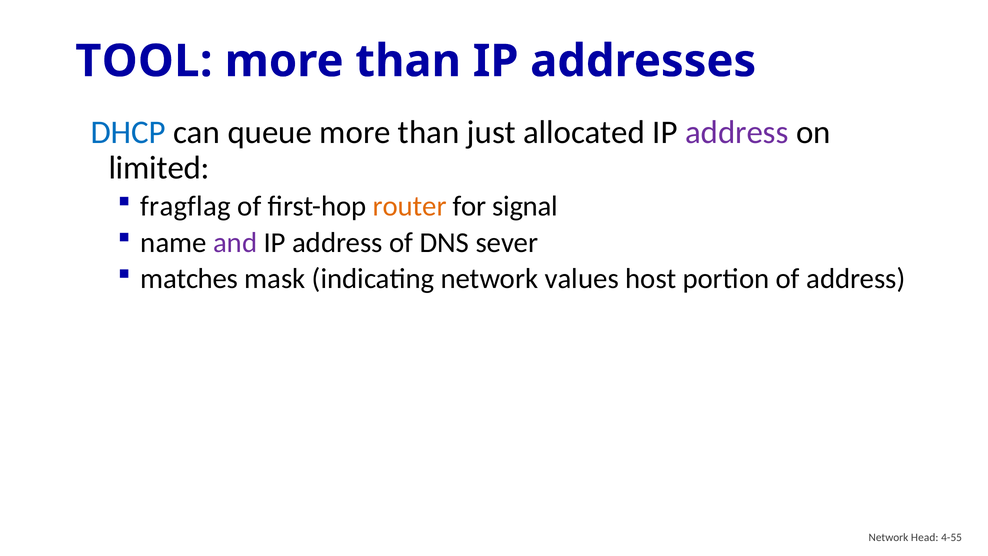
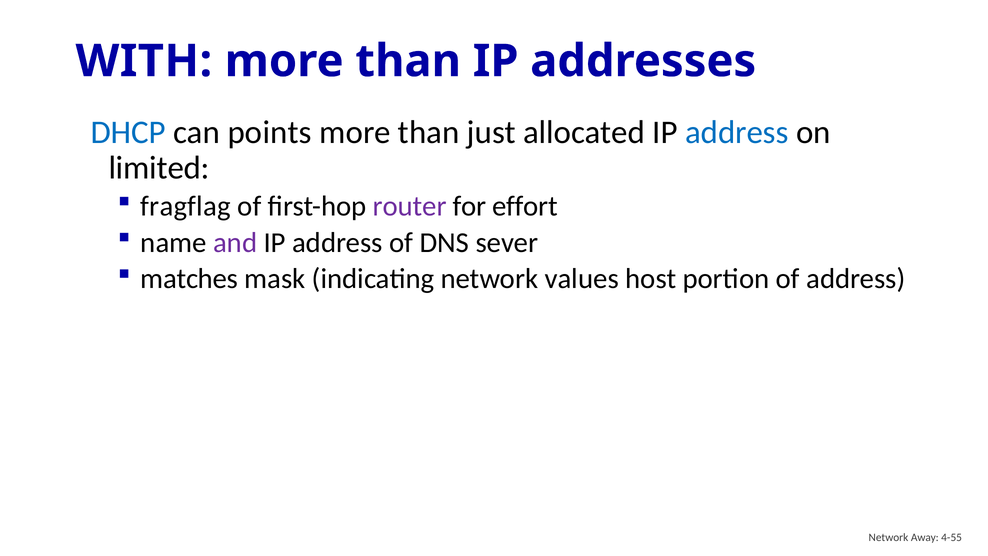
TOOL: TOOL -> WITH
queue: queue -> points
address at (737, 132) colour: purple -> blue
router colour: orange -> purple
signal: signal -> effort
Head: Head -> Away
